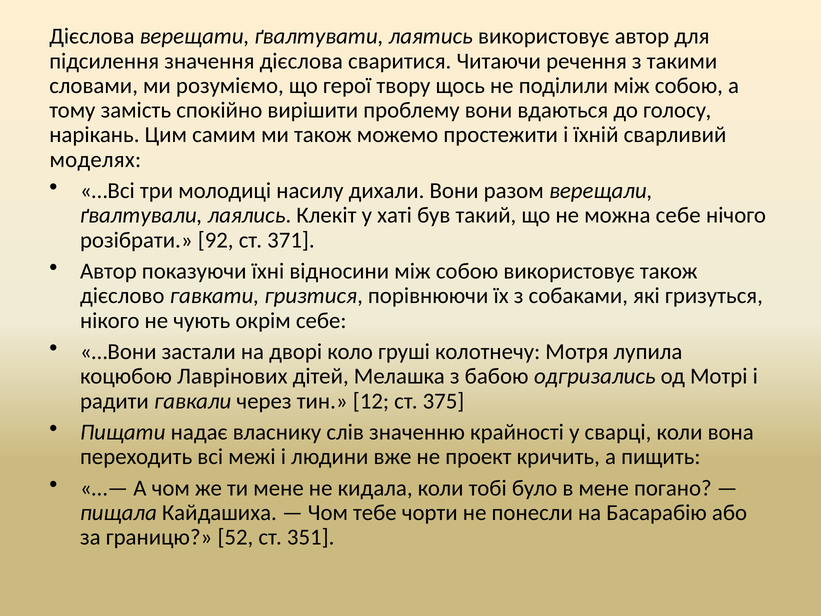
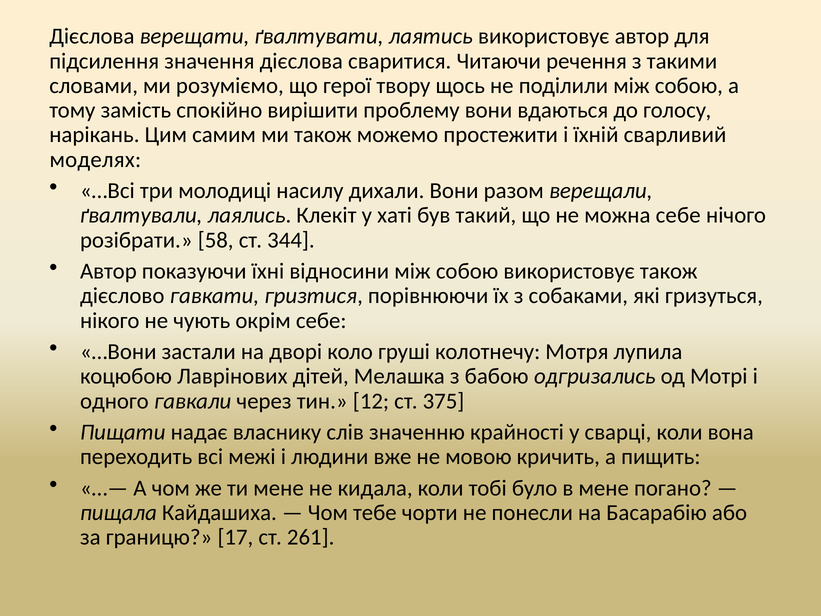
92: 92 -> 58
371: 371 -> 344
радити: радити -> одного
проект: проект -> мовою
52: 52 -> 17
351: 351 -> 261
